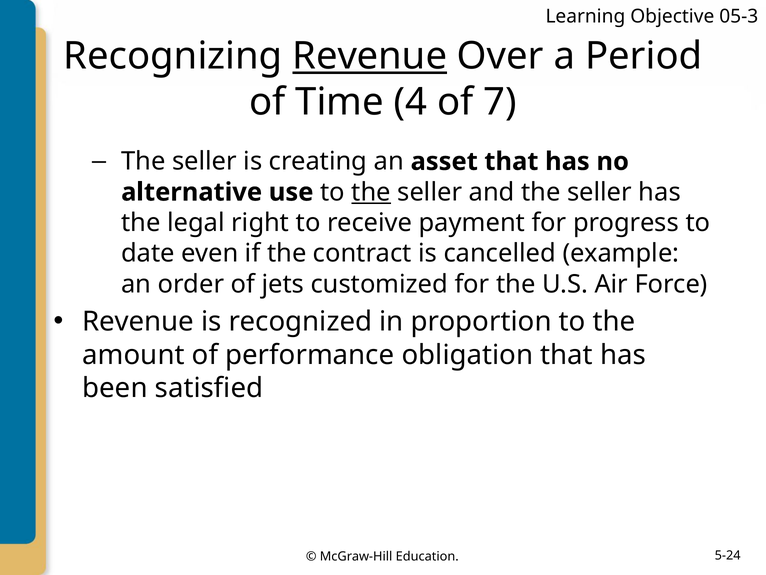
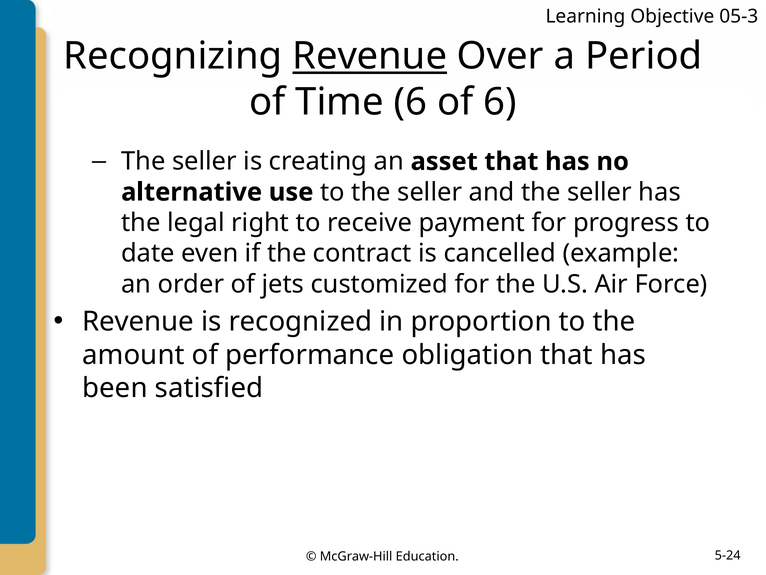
Time 4: 4 -> 6
of 7: 7 -> 6
the at (371, 192) underline: present -> none
